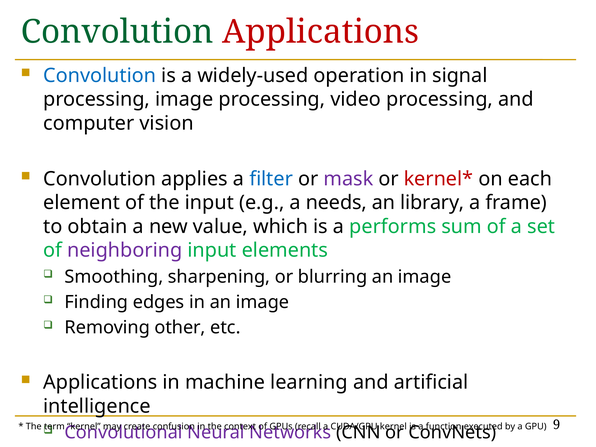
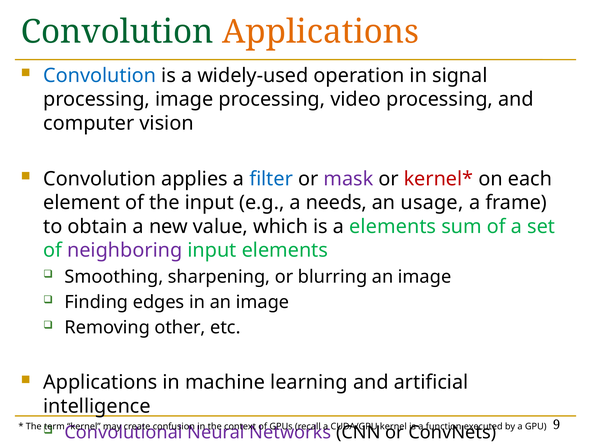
Applications at (321, 32) colour: red -> orange
library: library -> usage
a performs: performs -> elements
